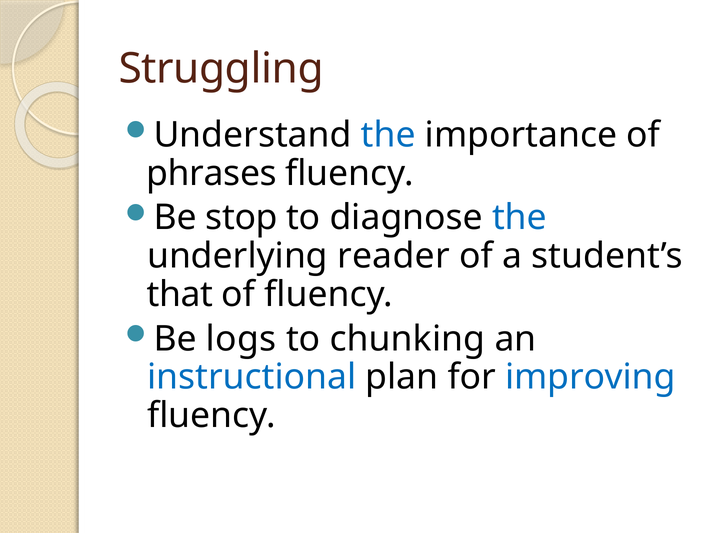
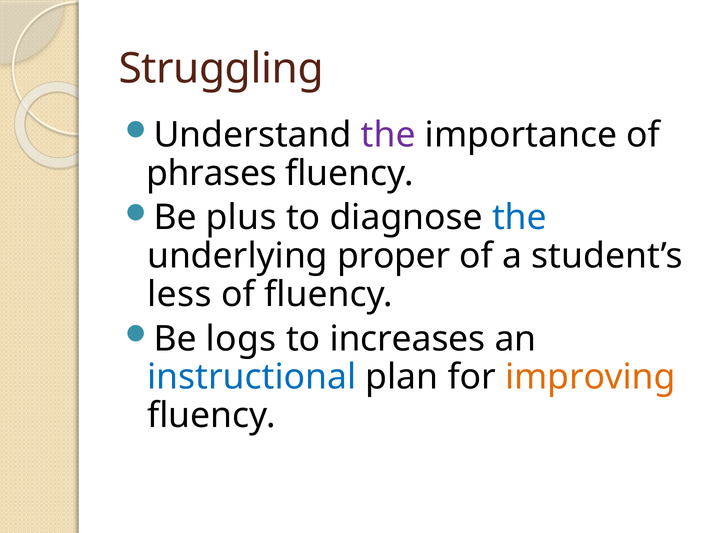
the at (388, 135) colour: blue -> purple
stop: stop -> plus
reader: reader -> proper
that: that -> less
chunking: chunking -> increases
improving colour: blue -> orange
